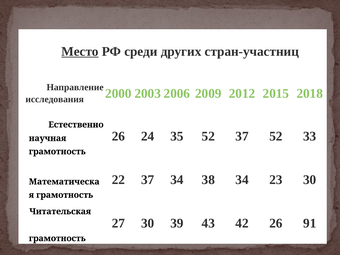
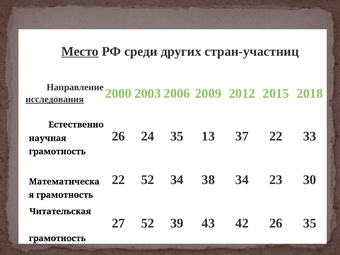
исследования underline: none -> present
35 52: 52 -> 13
37 52: 52 -> 22
22 37: 37 -> 52
27 30: 30 -> 52
26 91: 91 -> 35
